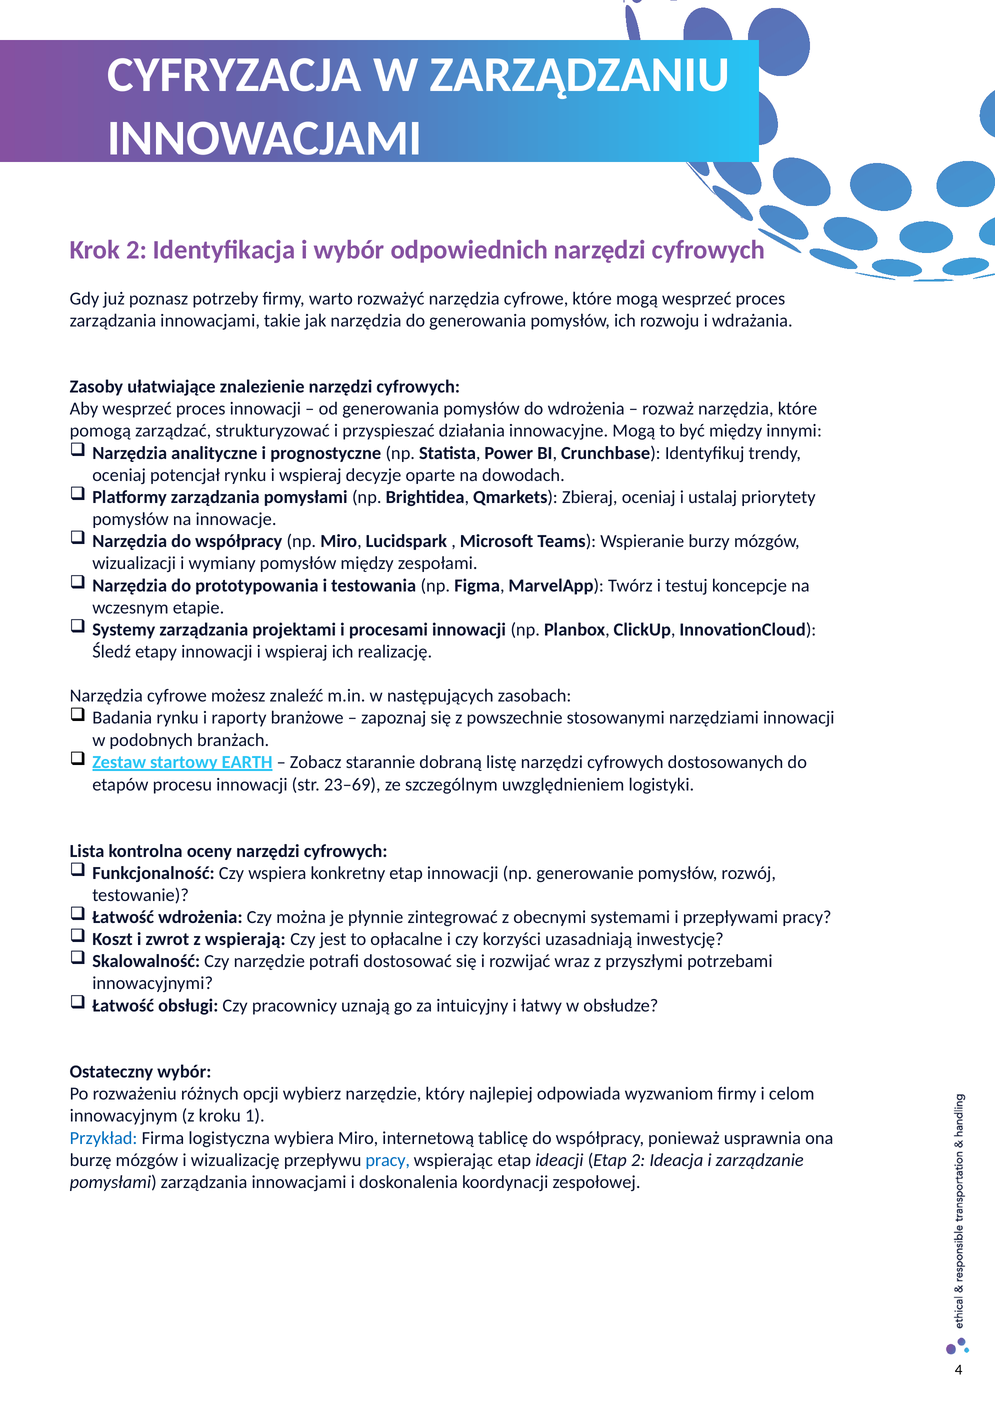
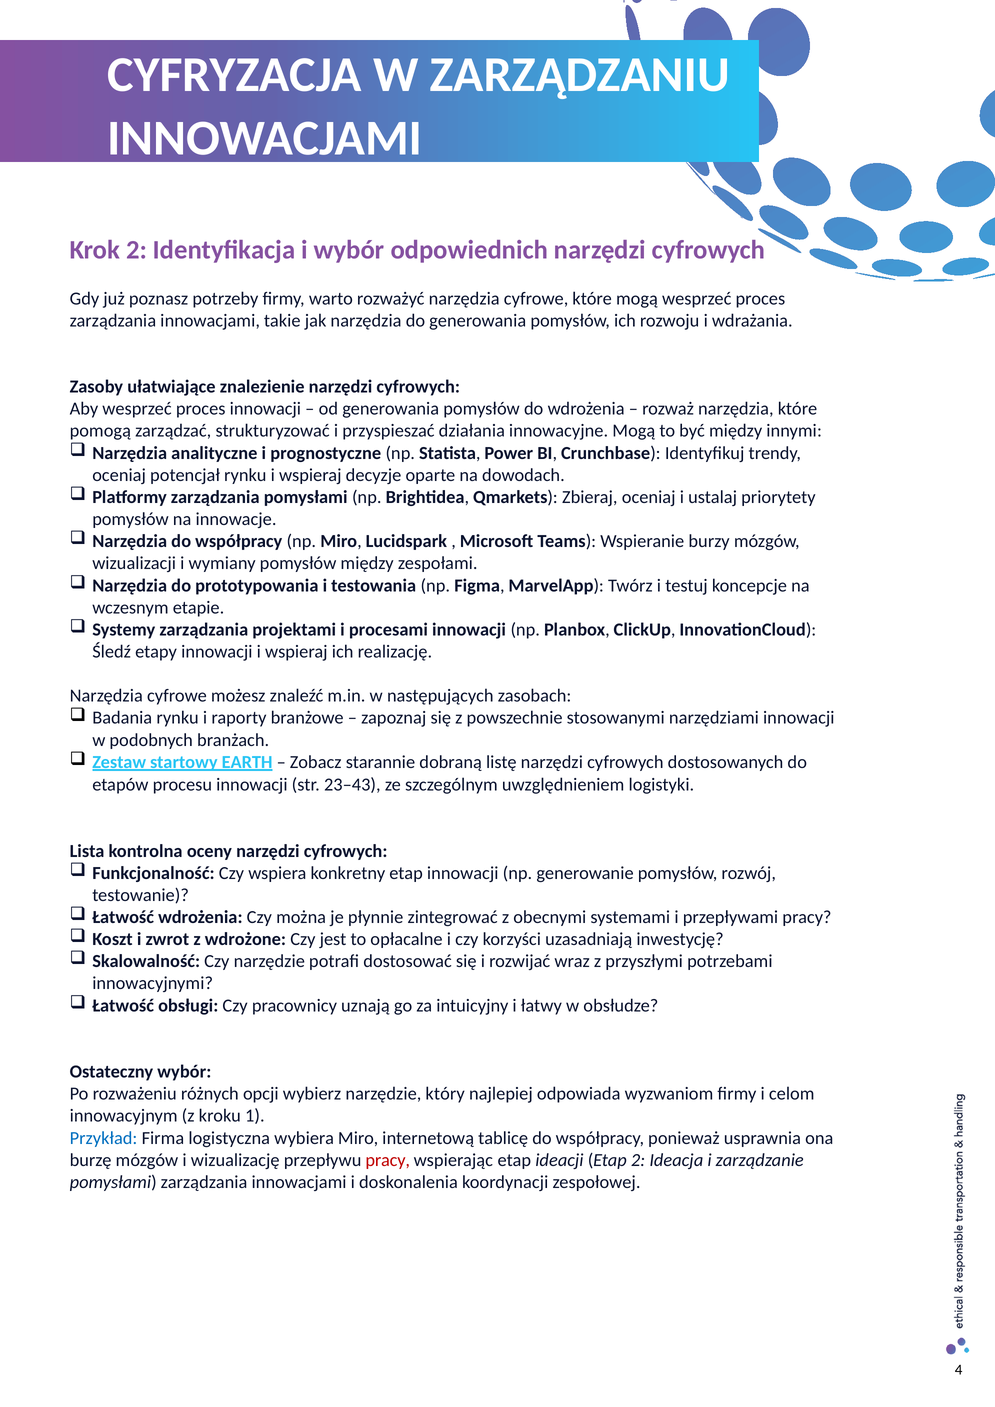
23–69: 23–69 -> 23–43
wspierają: wspierają -> wdrożone
pracy at (388, 1160) colour: blue -> red
